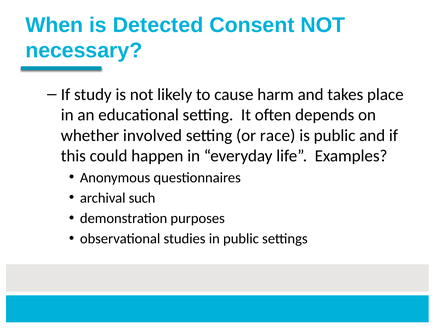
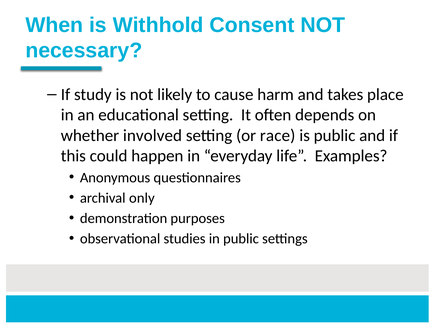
Detected: Detected -> Withhold
such: such -> only
